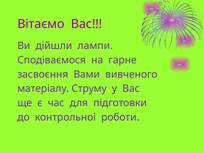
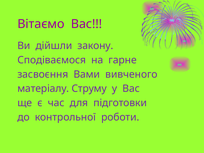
лампи: лампи -> закону
